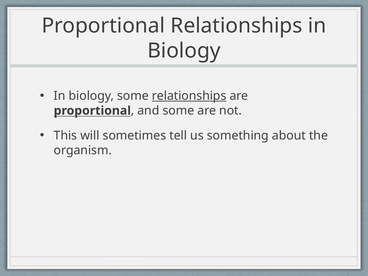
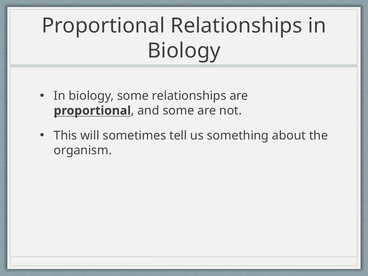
relationships at (189, 96) underline: present -> none
